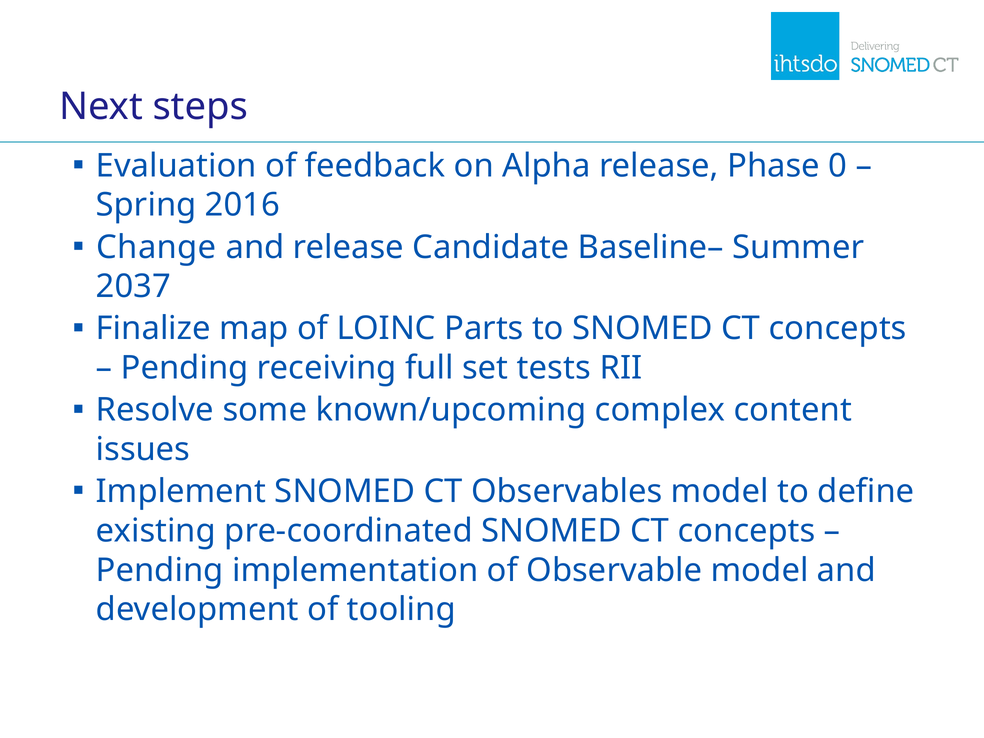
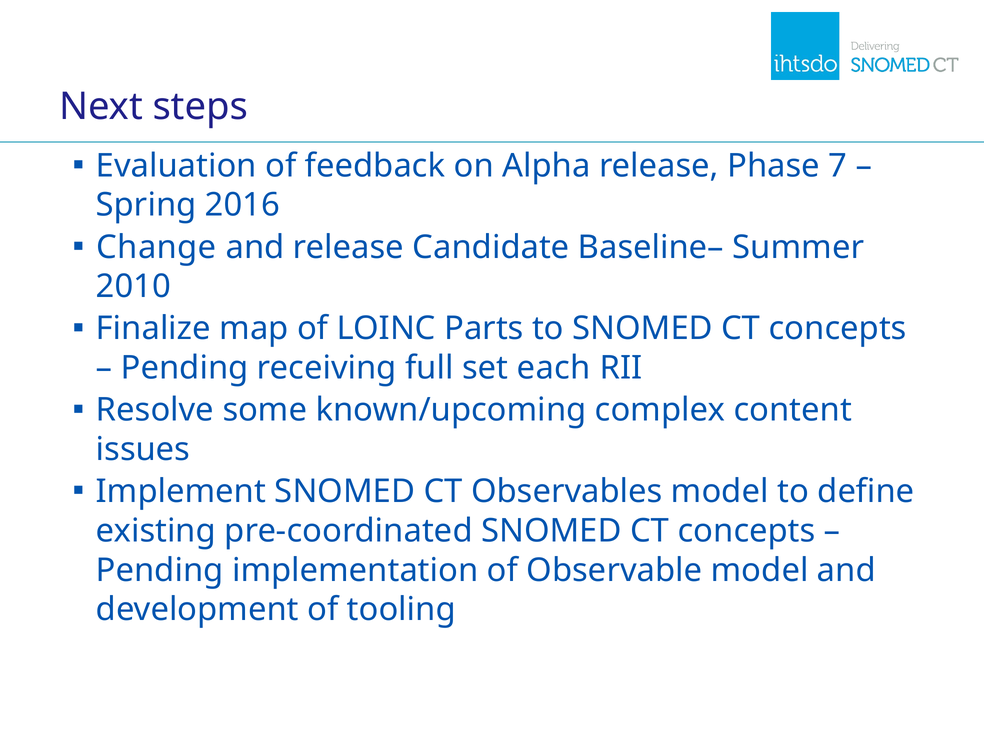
0: 0 -> 7
2037: 2037 -> 2010
tests: tests -> each
